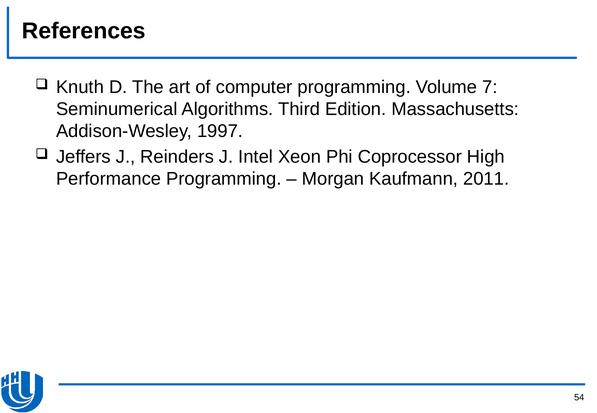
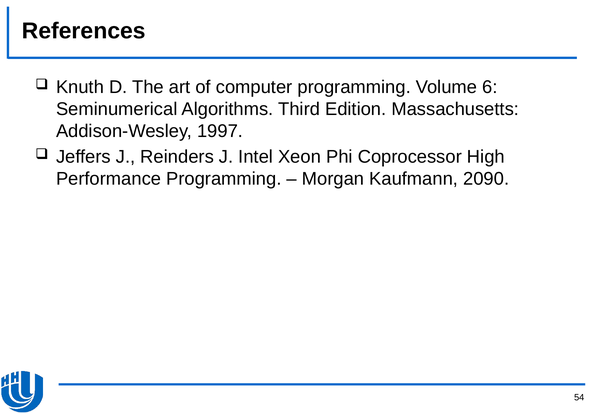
7: 7 -> 6
2011: 2011 -> 2090
